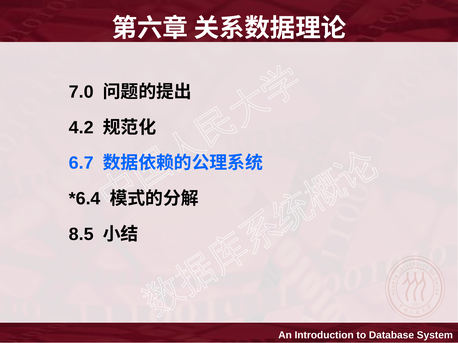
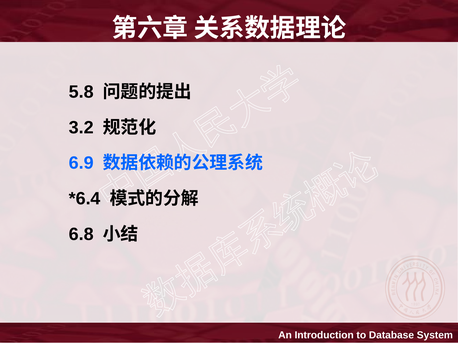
7.0: 7.0 -> 5.8
4.2: 4.2 -> 3.2
6.7: 6.7 -> 6.9
8.5: 8.5 -> 6.8
